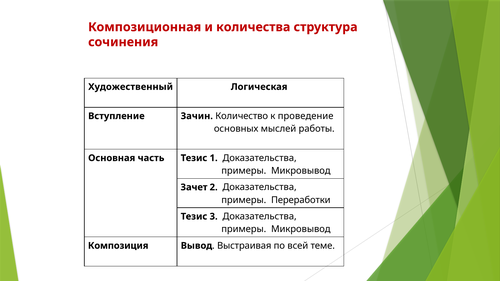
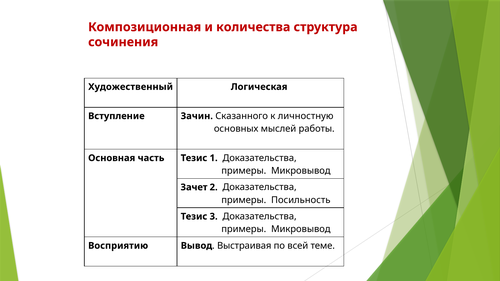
Количество: Количество -> Сказанного
проведение: проведение -> личностную
Переработки: Переработки -> Посильность
Композиция: Композиция -> Восприятию
